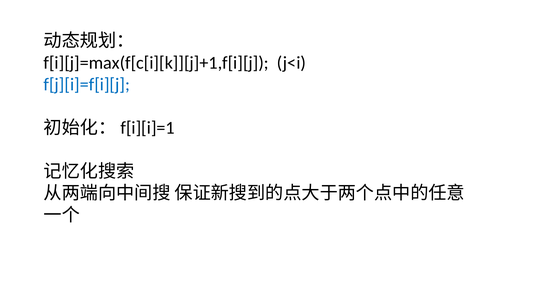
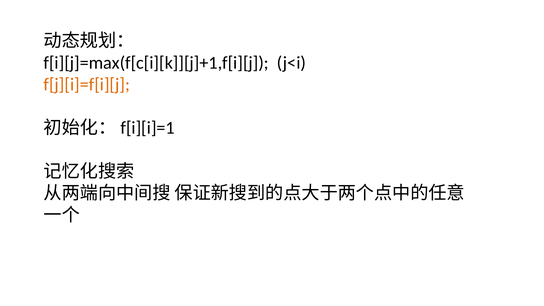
f[j][i]=f[i][j colour: blue -> orange
